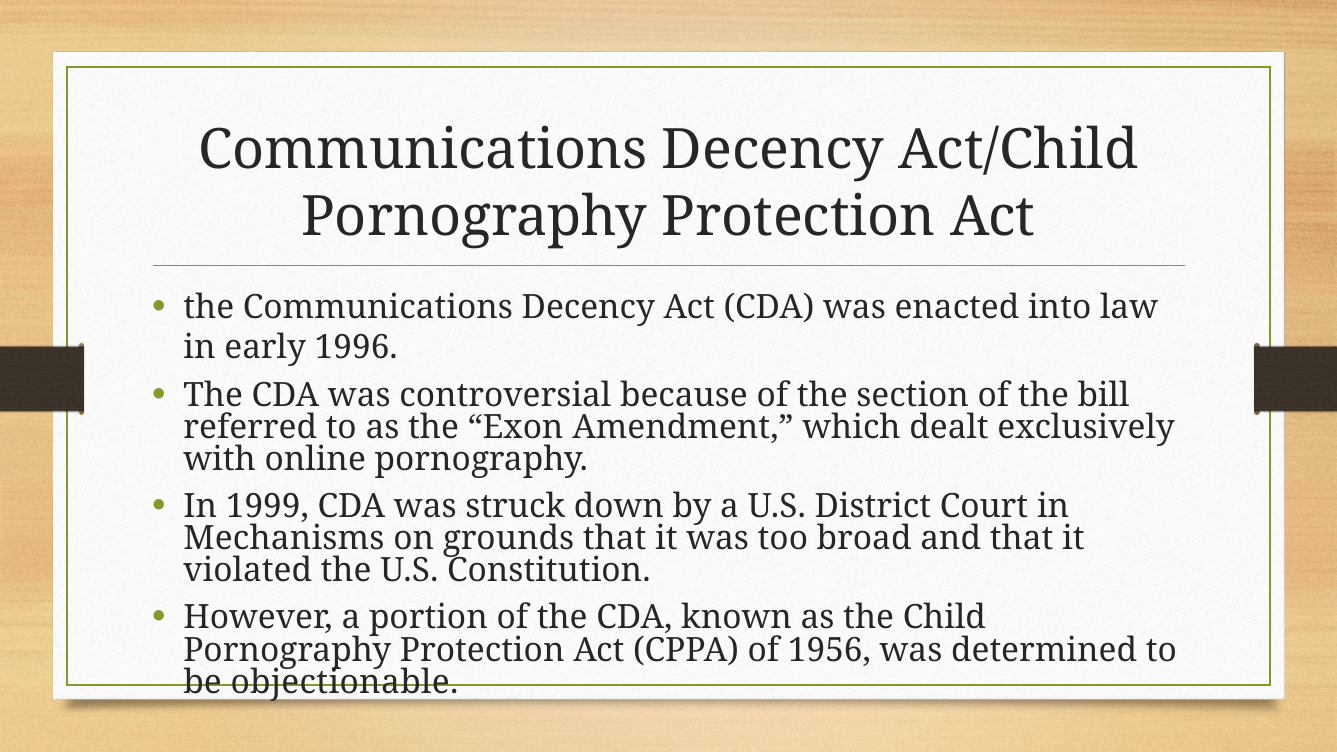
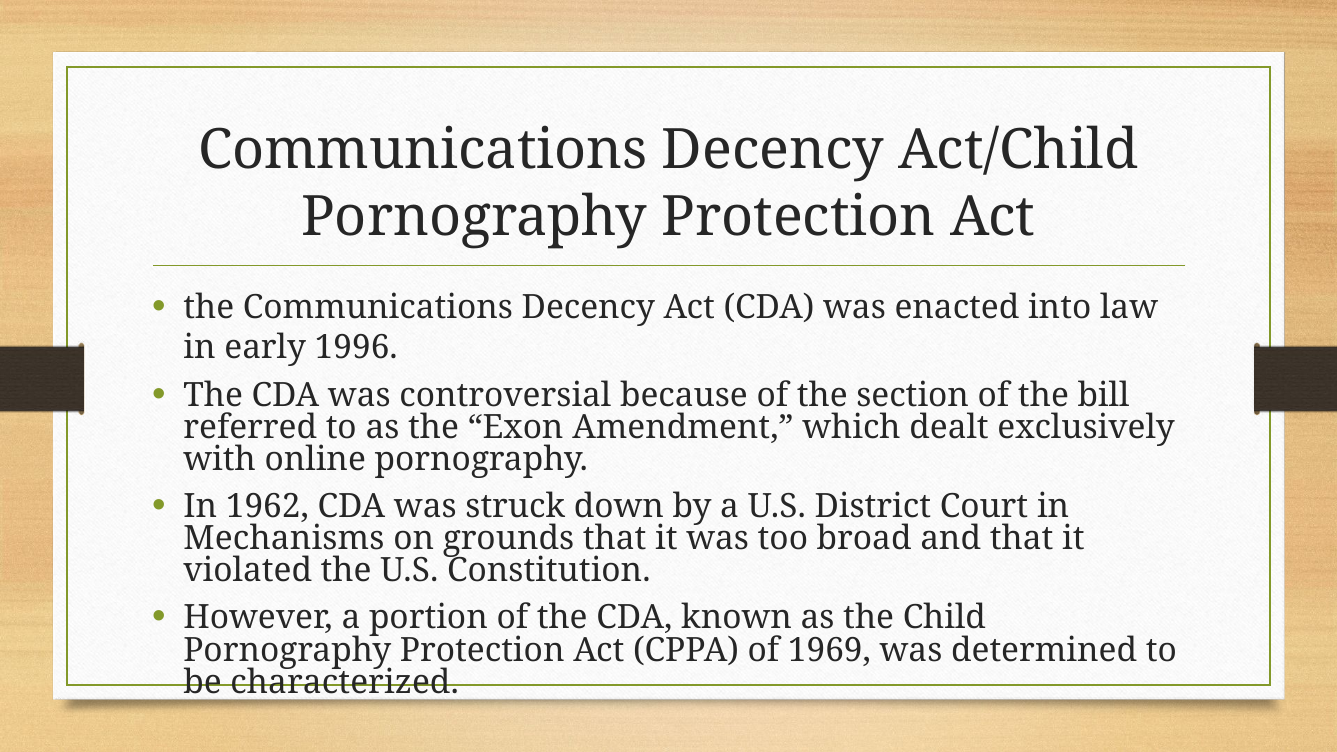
1999: 1999 -> 1962
1956: 1956 -> 1969
objectionable: objectionable -> characterized
